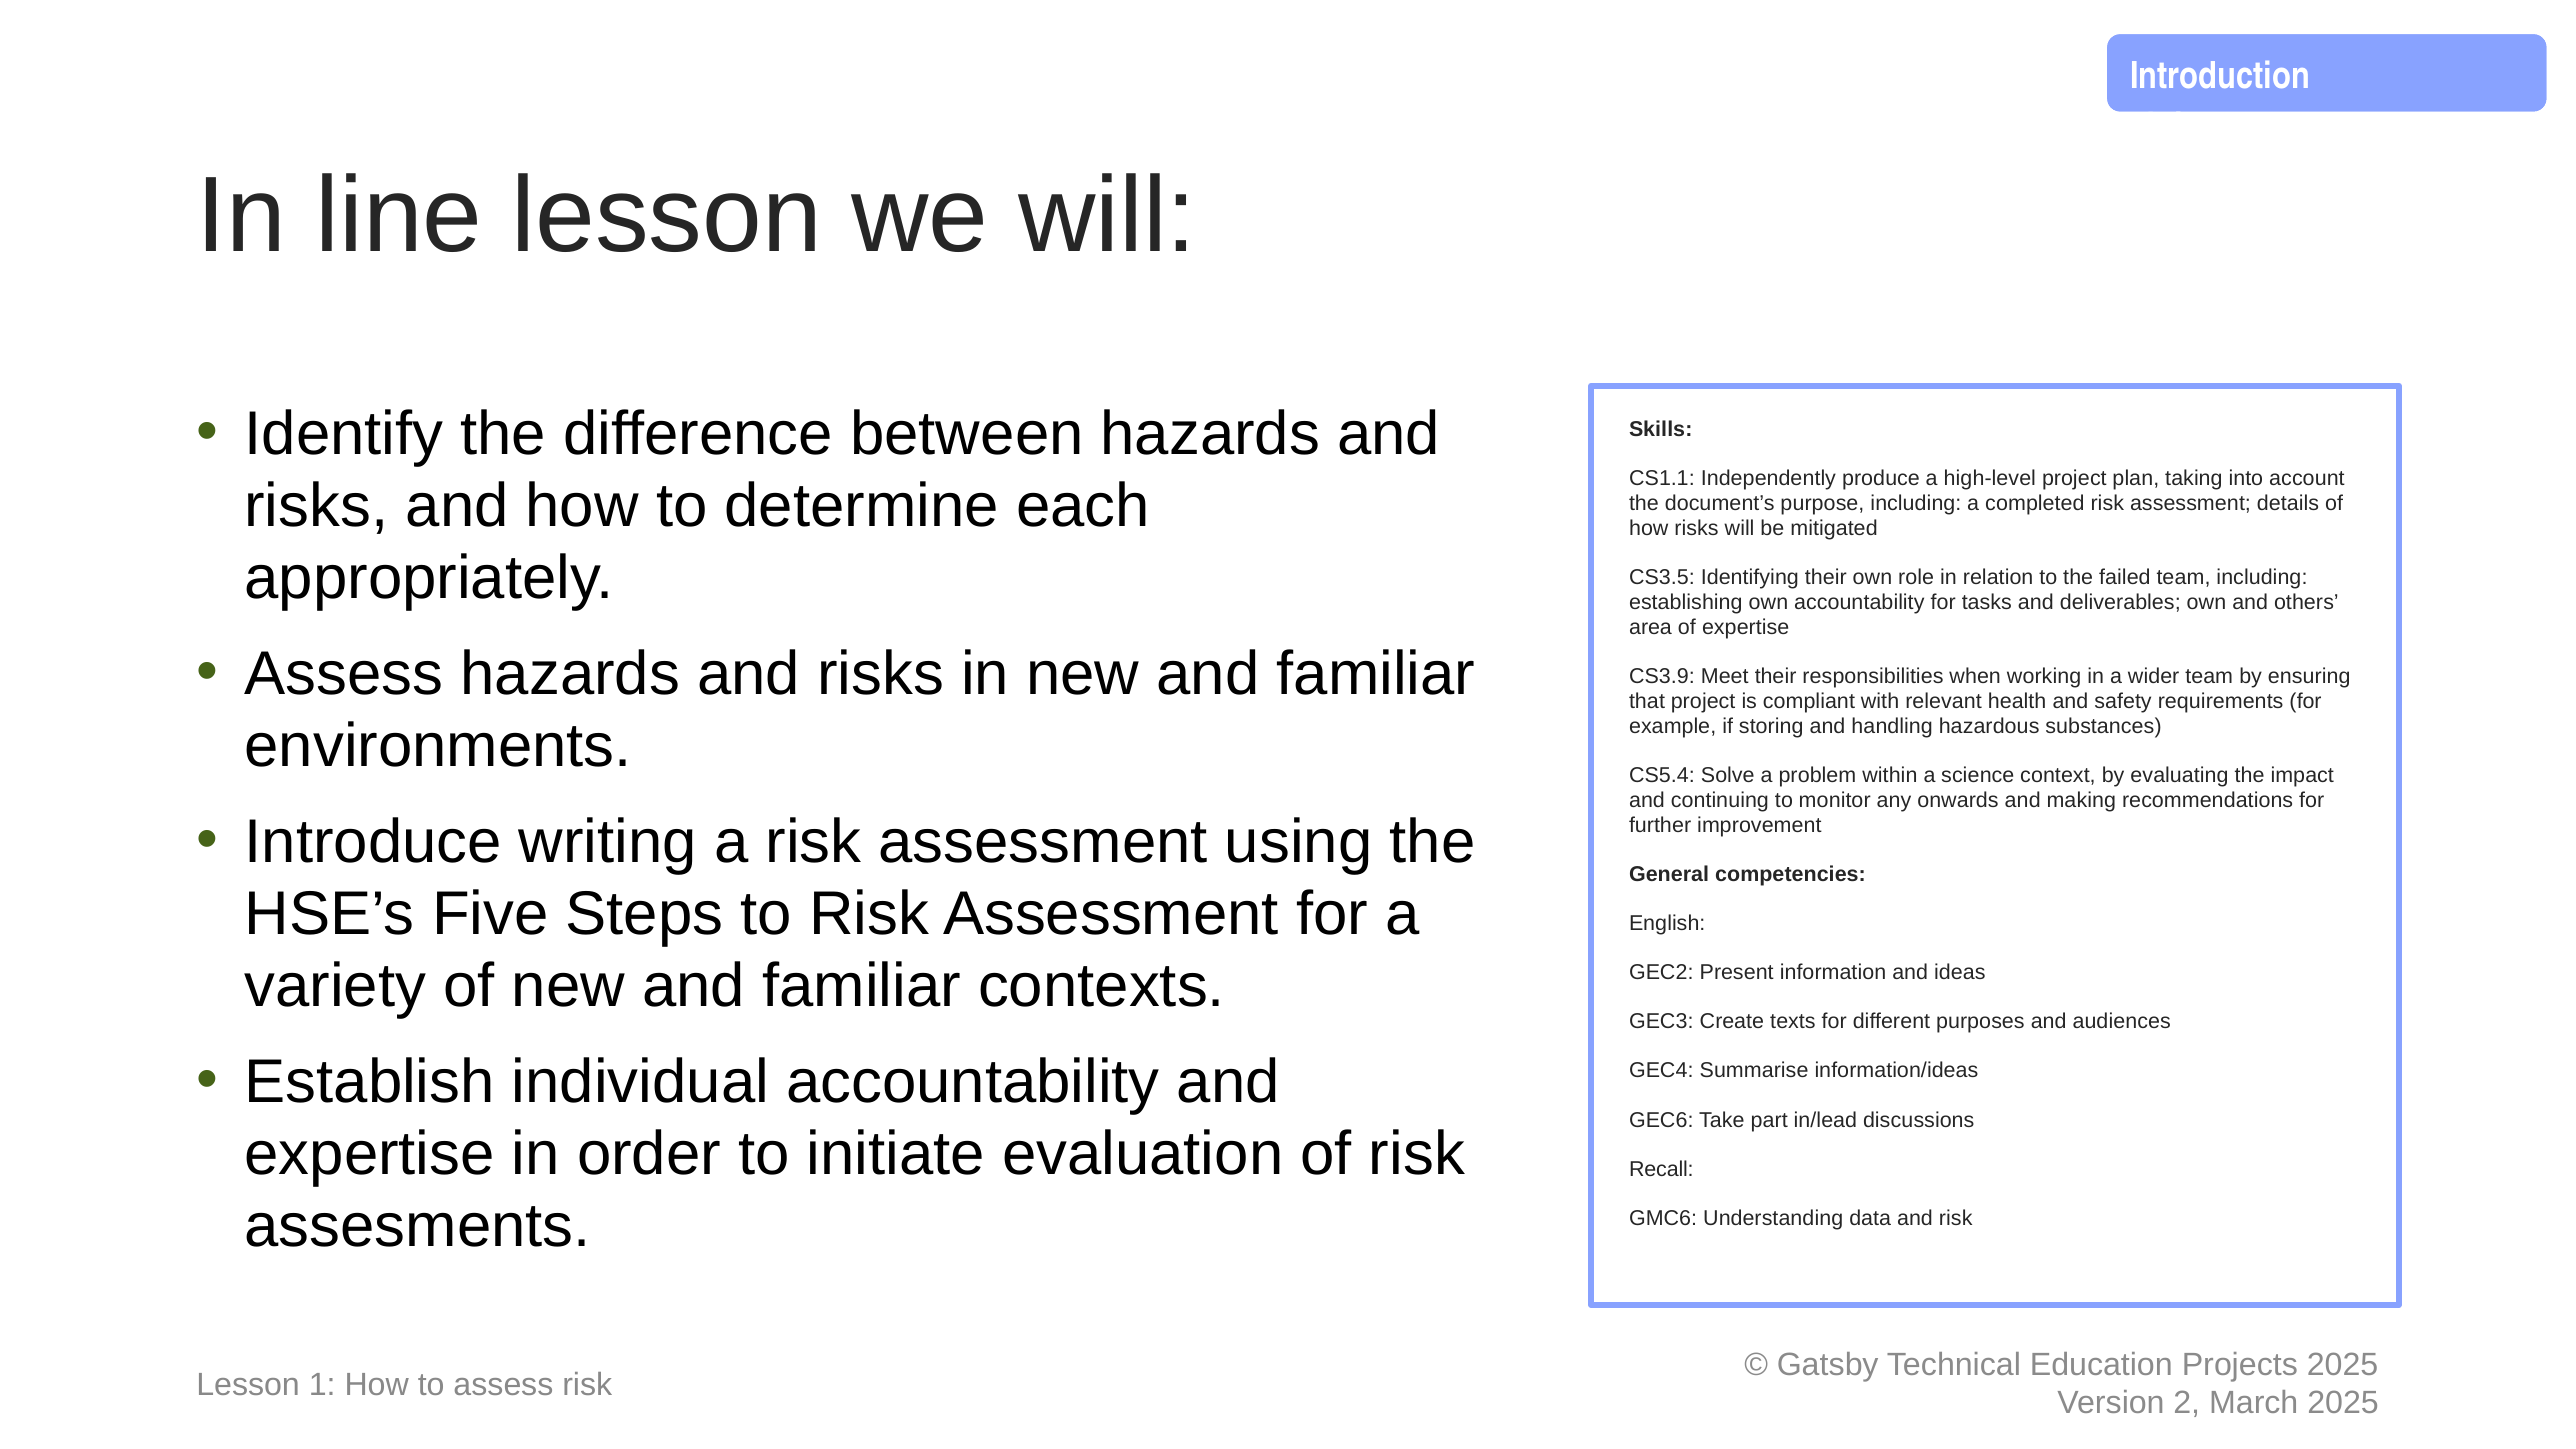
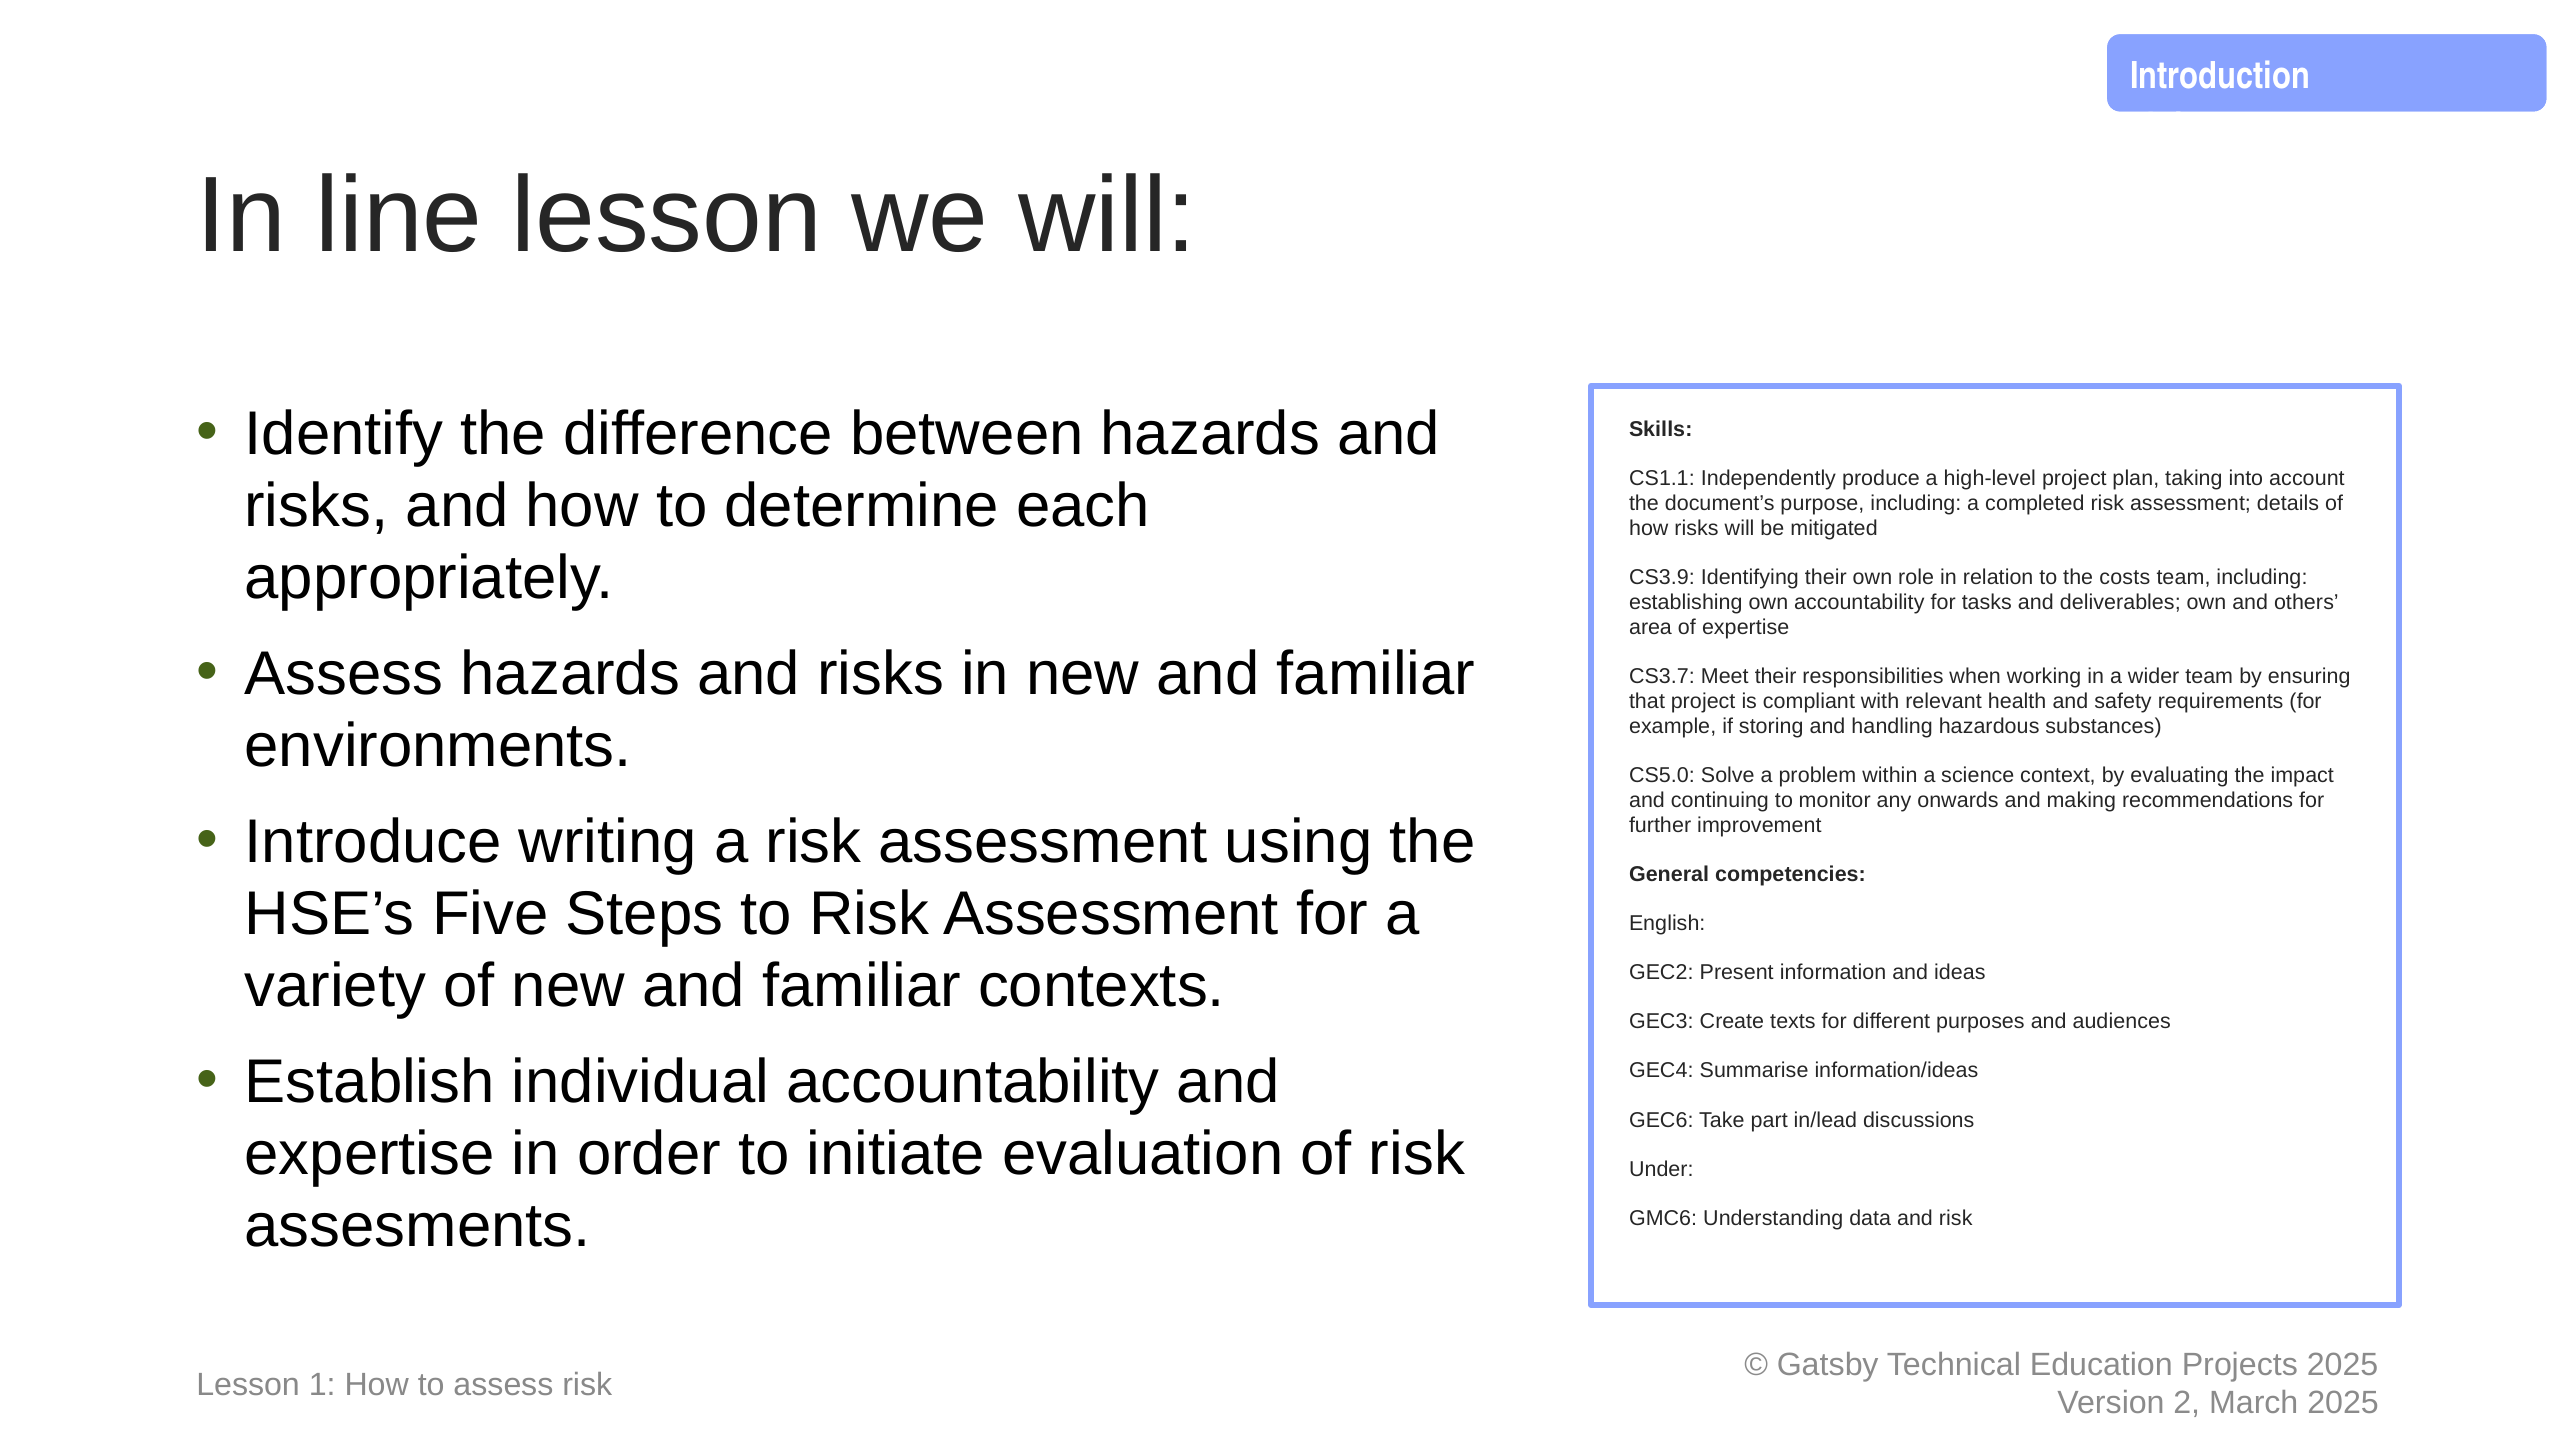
CS3.5: CS3.5 -> CS3.9
failed: failed -> costs
CS3.9: CS3.9 -> CS3.7
CS5.4: CS5.4 -> CS5.0
Recall: Recall -> Under
